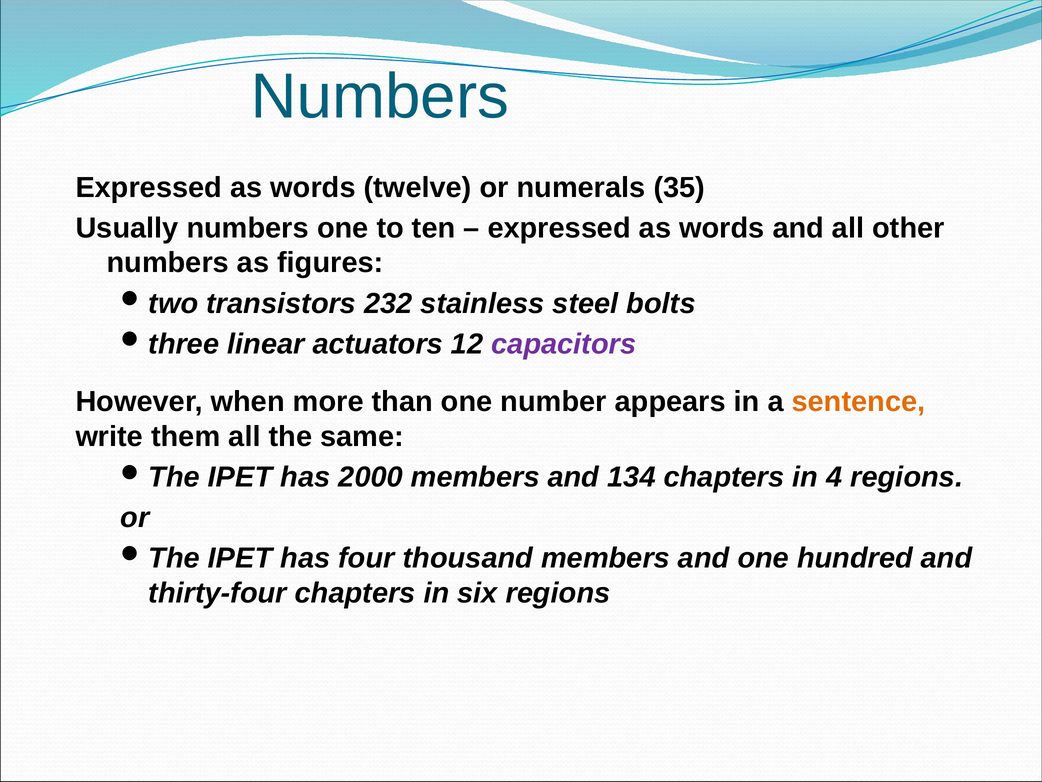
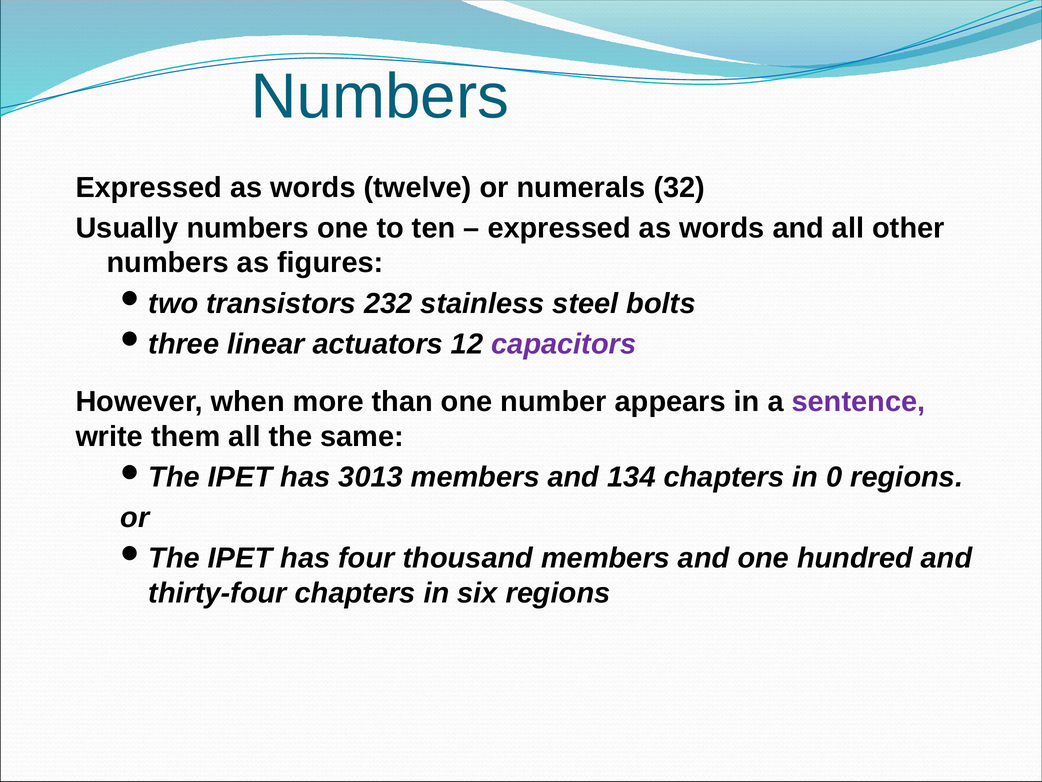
35: 35 -> 32
sentence colour: orange -> purple
2000: 2000 -> 3013
4: 4 -> 0
